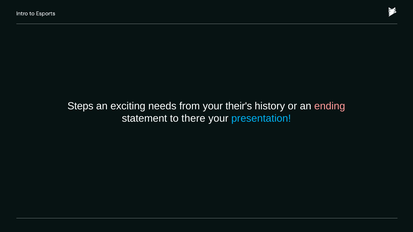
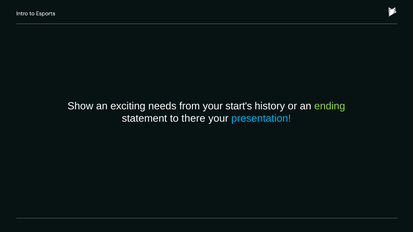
Steps: Steps -> Show
their's: their's -> start's
ending colour: pink -> light green
